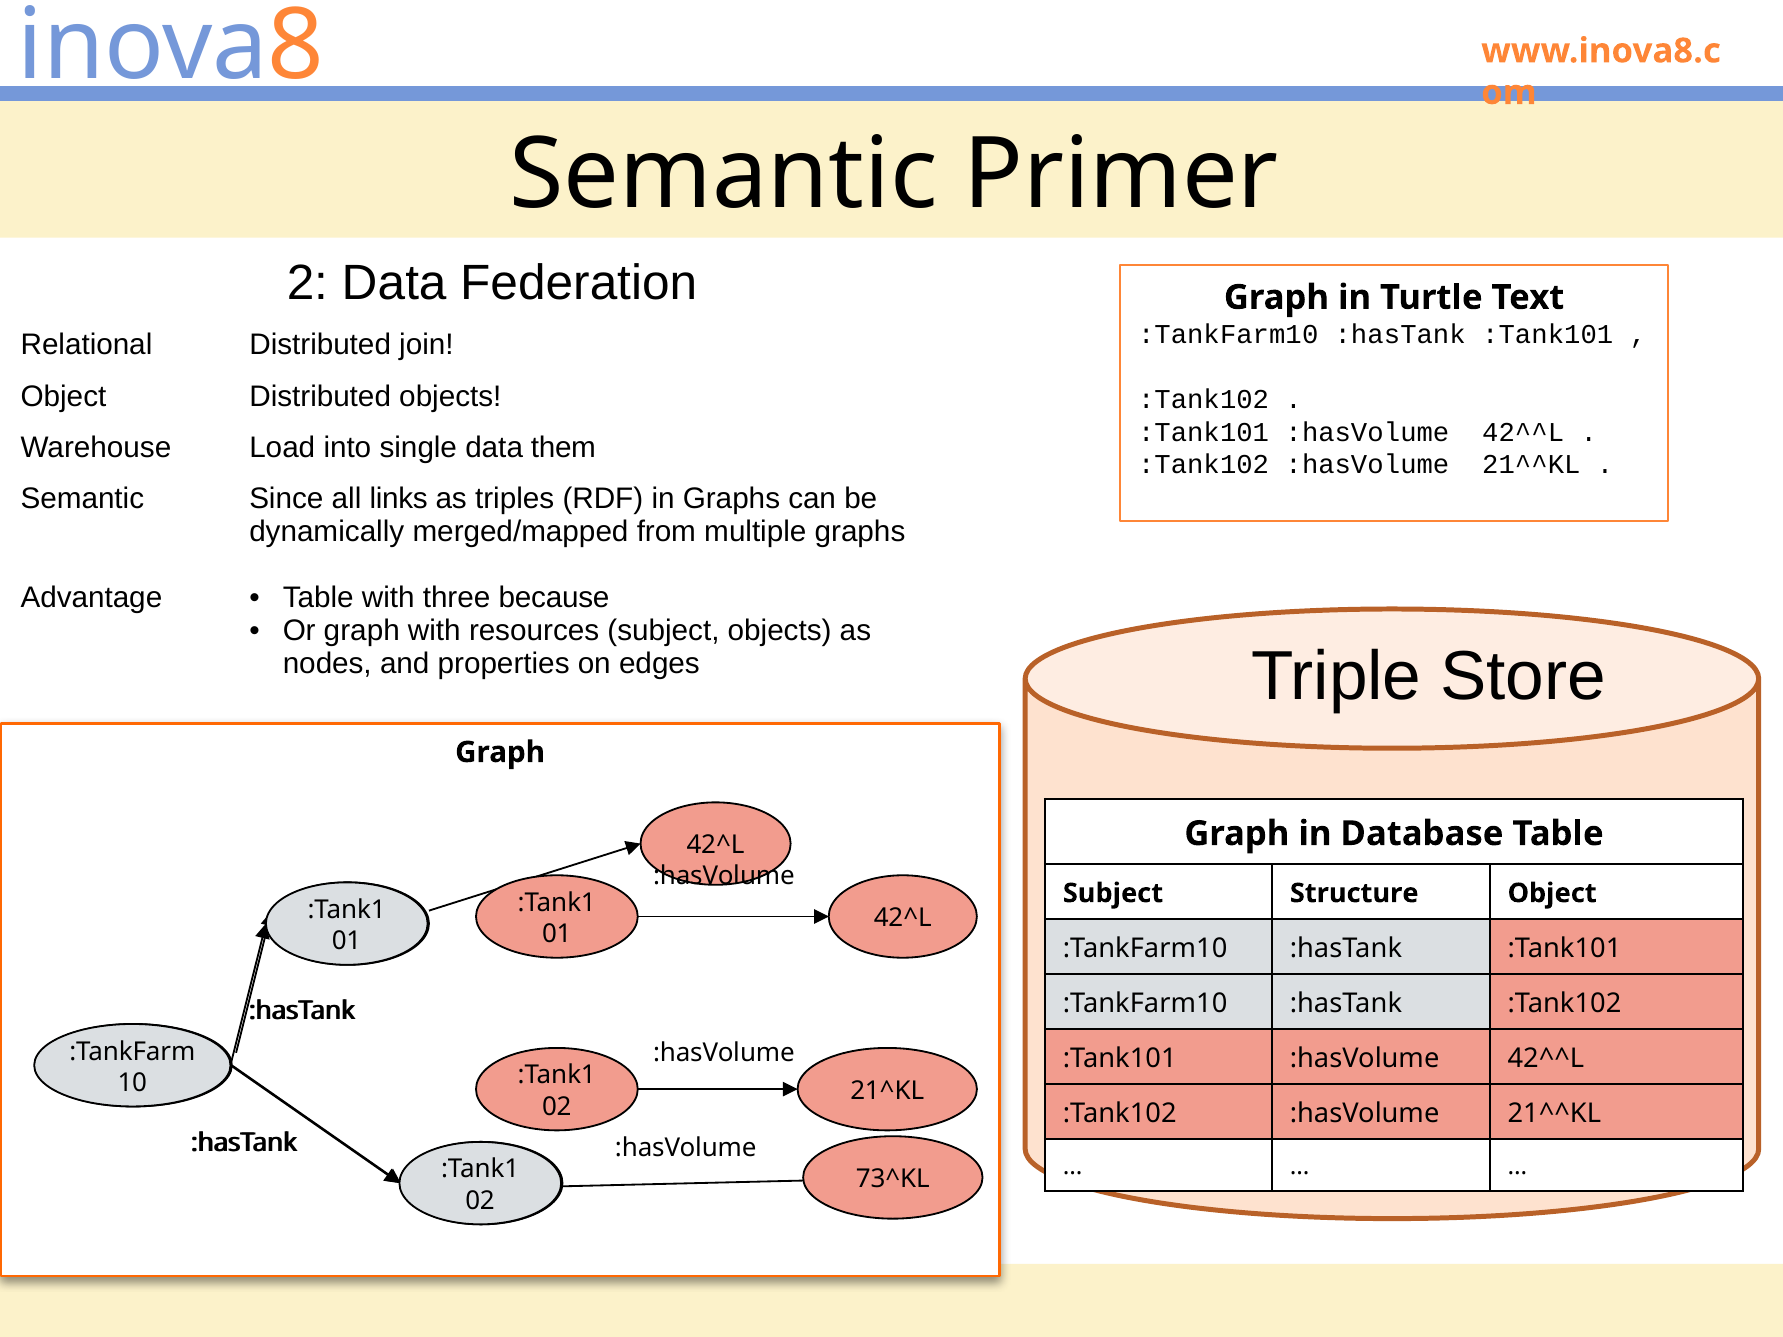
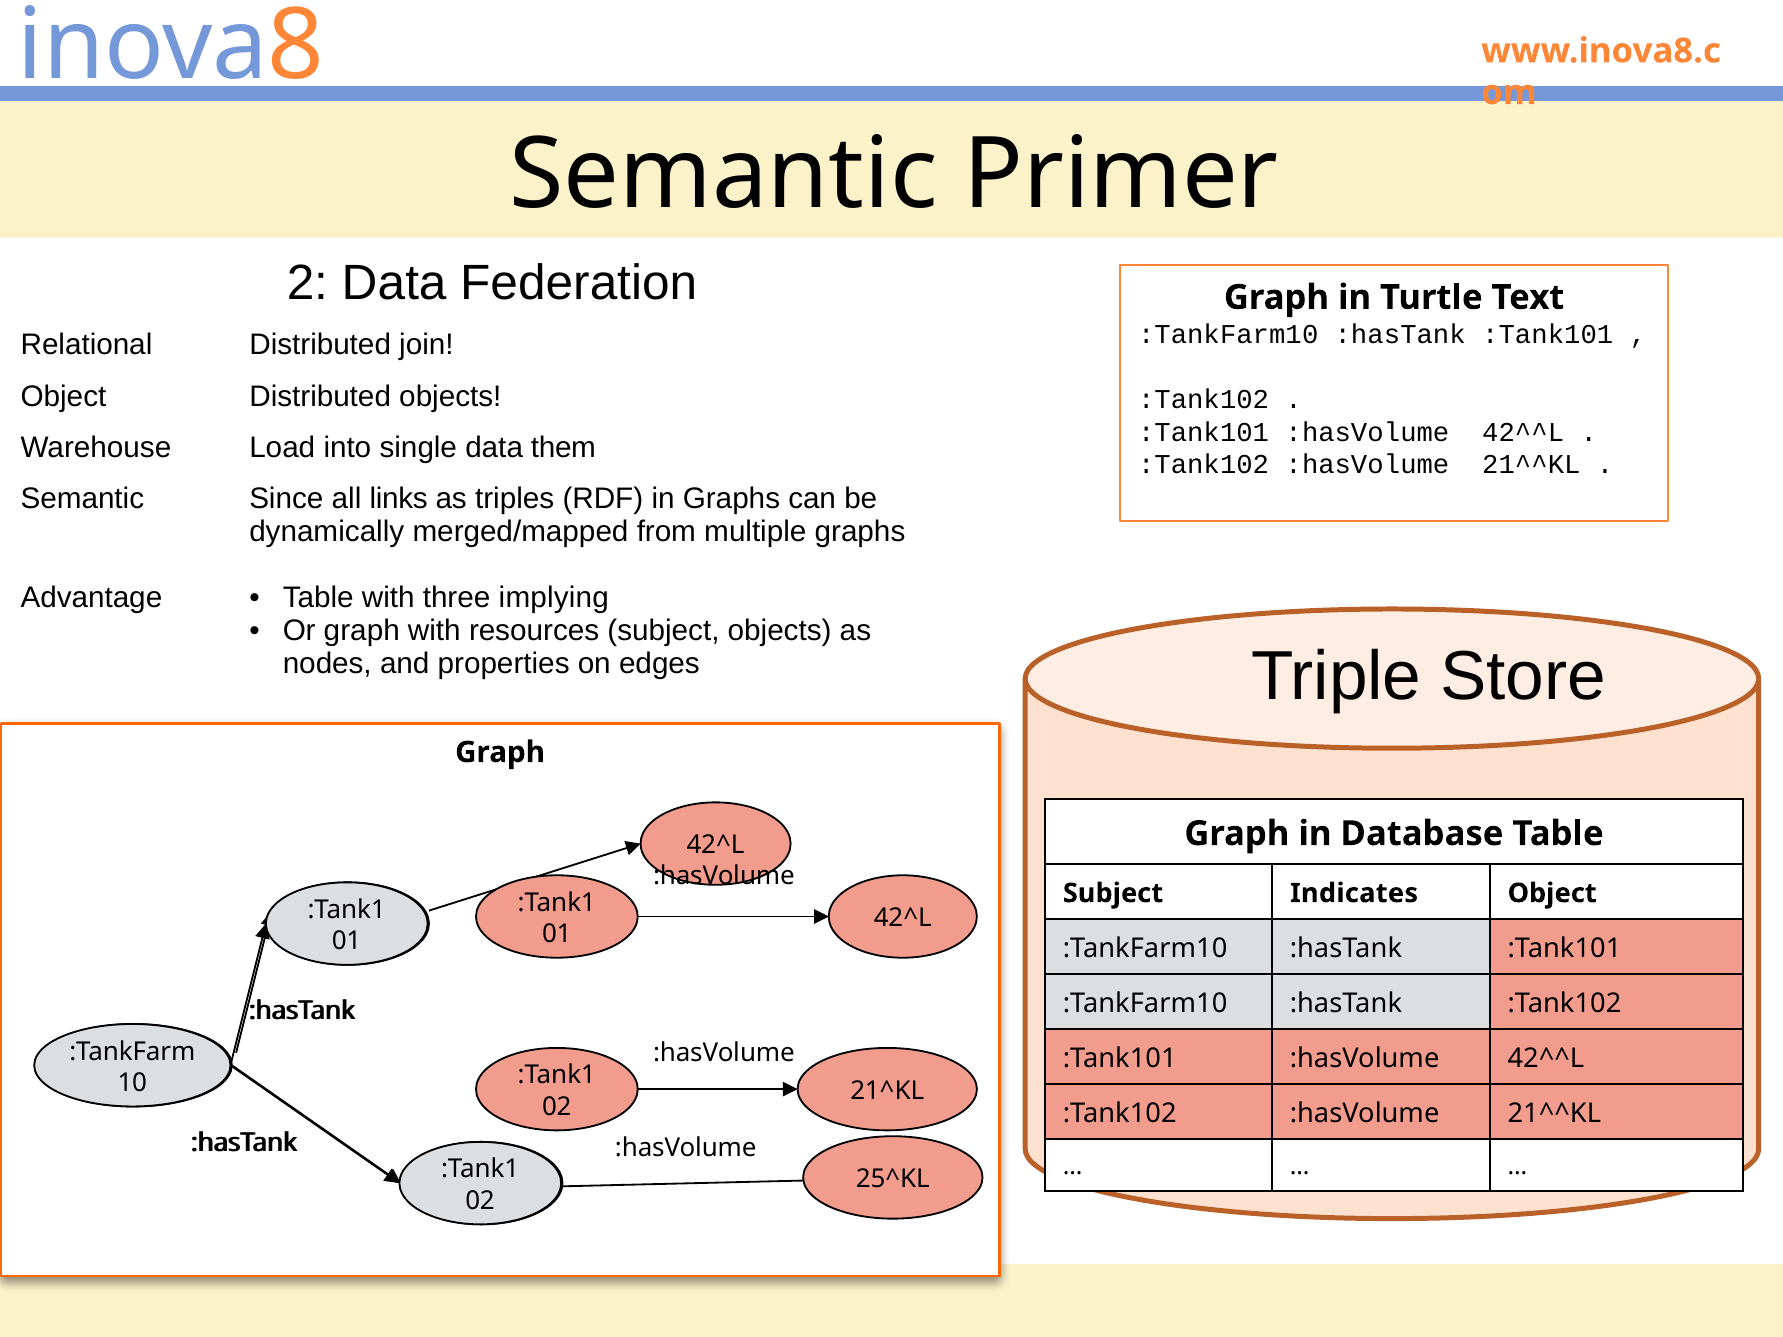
because: because -> implying
Structure: Structure -> Indicates
73^KL: 73^KL -> 25^KL
